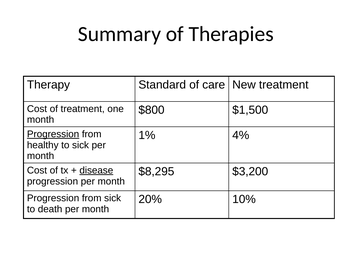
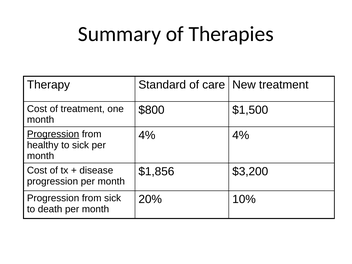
1% at (147, 135): 1% -> 4%
disease underline: present -> none
$8,295: $8,295 -> $1,856
